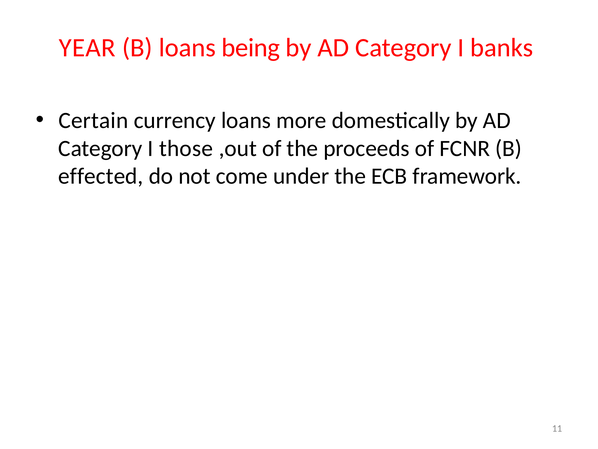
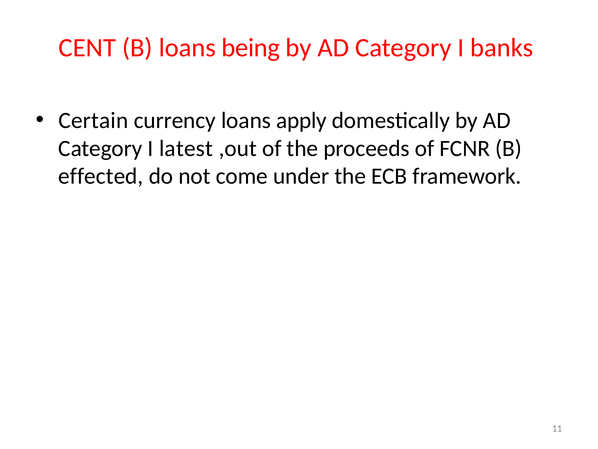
YEAR: YEAR -> CENT
more: more -> apply
those: those -> latest
